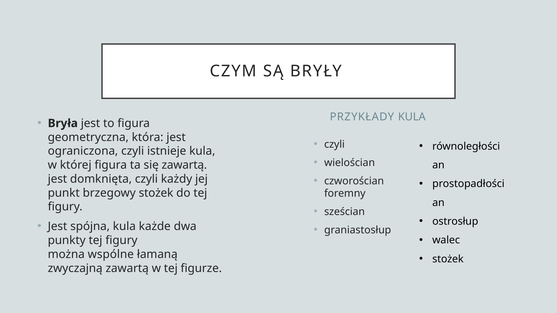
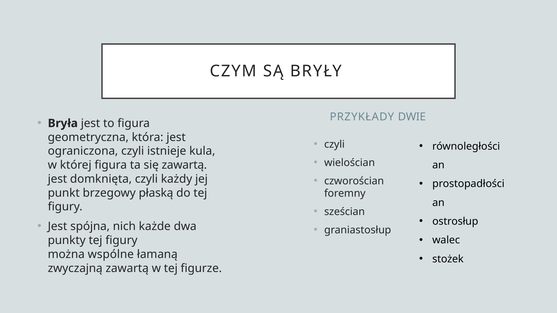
PRZYKŁADY KULA: KULA -> DWIE
brzegowy stożek: stożek -> płaską
spójna kula: kula -> nich
